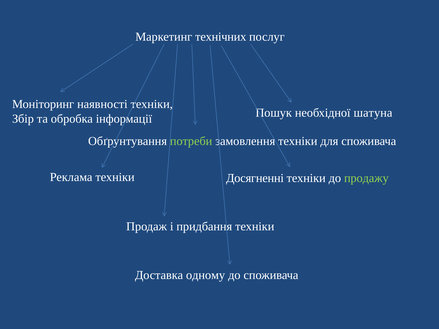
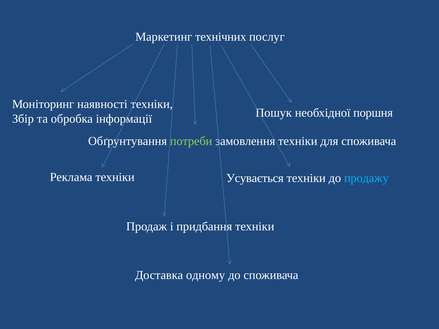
шатуна: шатуна -> поршня
Досягненні: Досягненні -> Усувається
продажу colour: light green -> light blue
